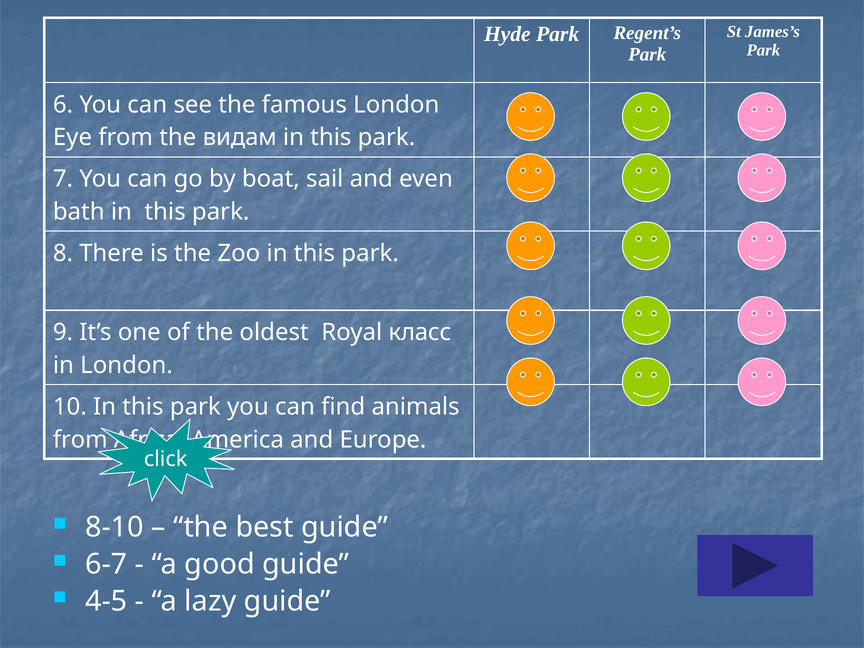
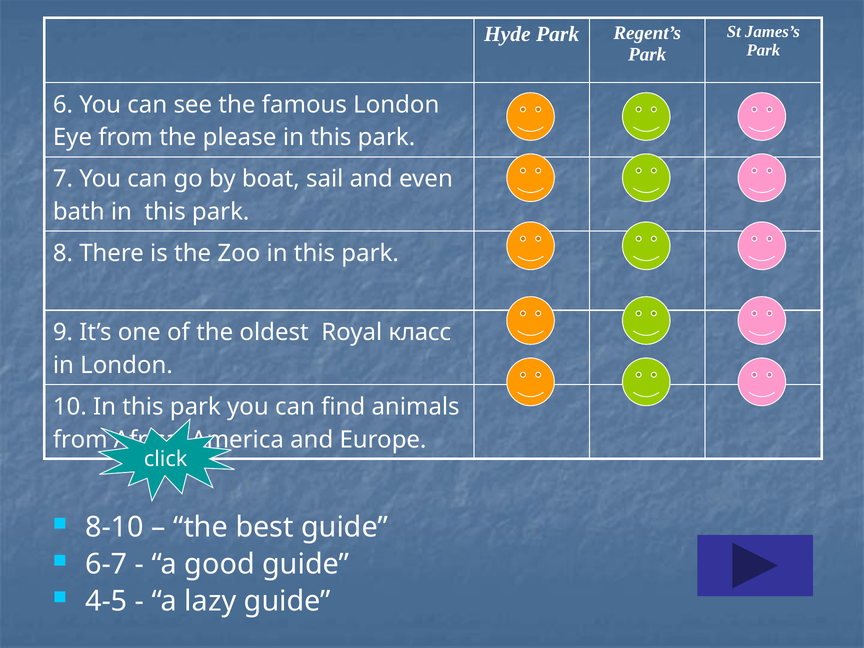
видам: видам -> please
